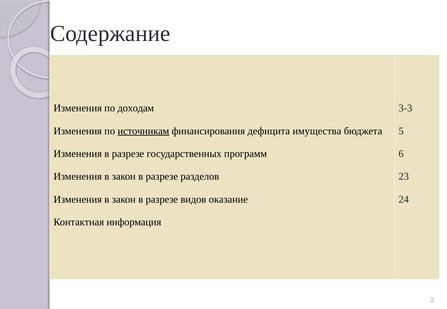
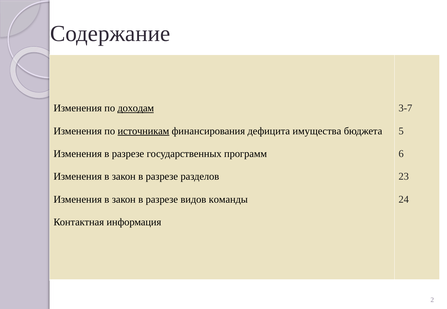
доходам underline: none -> present
3-3: 3-3 -> 3-7
оказание: оказание -> команды
